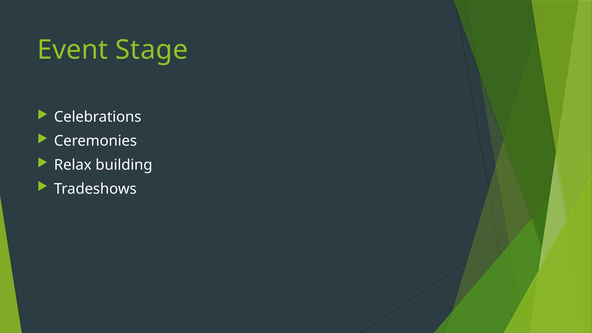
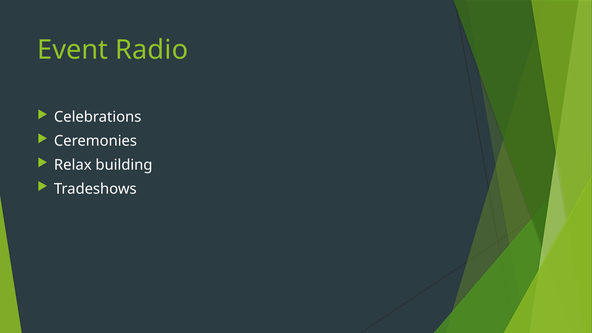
Stage: Stage -> Radio
